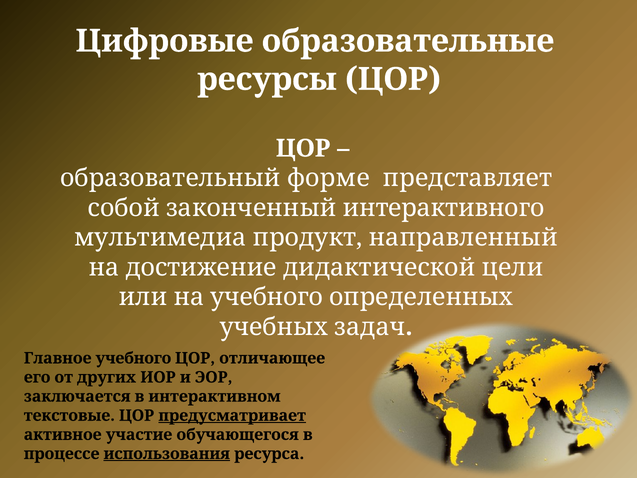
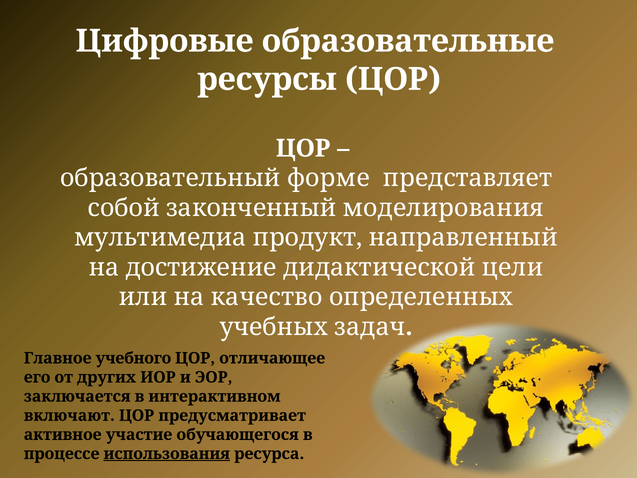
интерактивного: интерактивного -> моделирования
на учебного: учебного -> качество
текстовые: текстовые -> включают
предусматривает underline: present -> none
